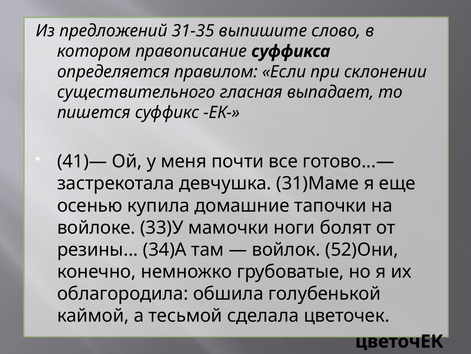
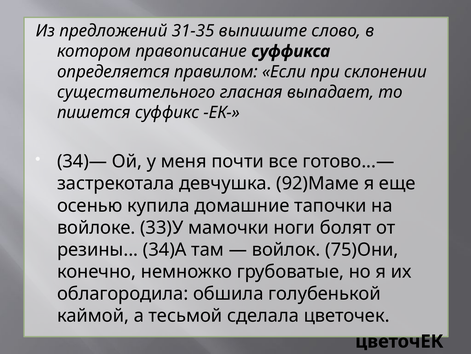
41)—: 41)— -> 34)—
31)Маме: 31)Маме -> 92)Маме
52)Они: 52)Они -> 75)Они
